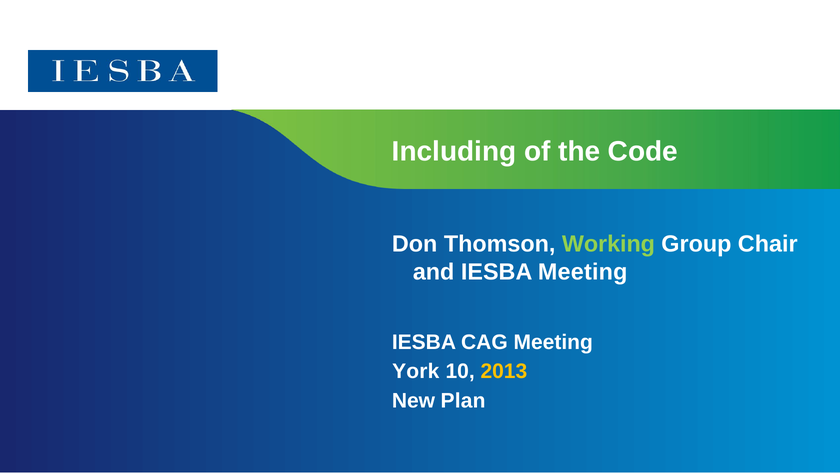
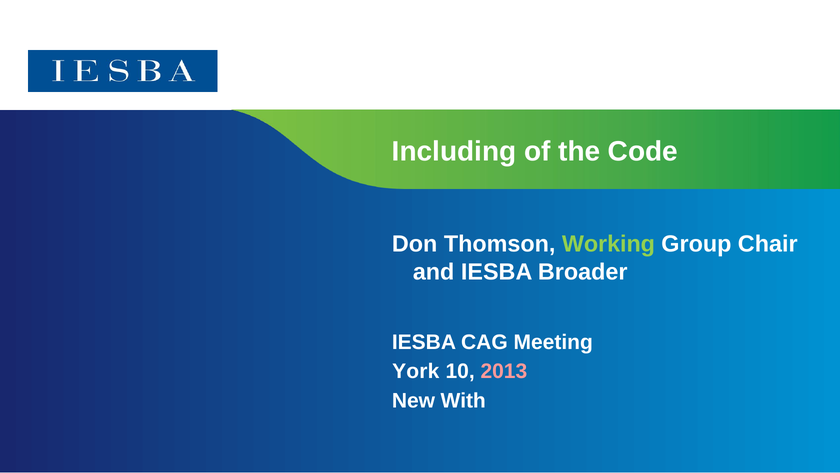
IESBA Meeting: Meeting -> Broader
2013 colour: yellow -> pink
Plan: Plan -> With
